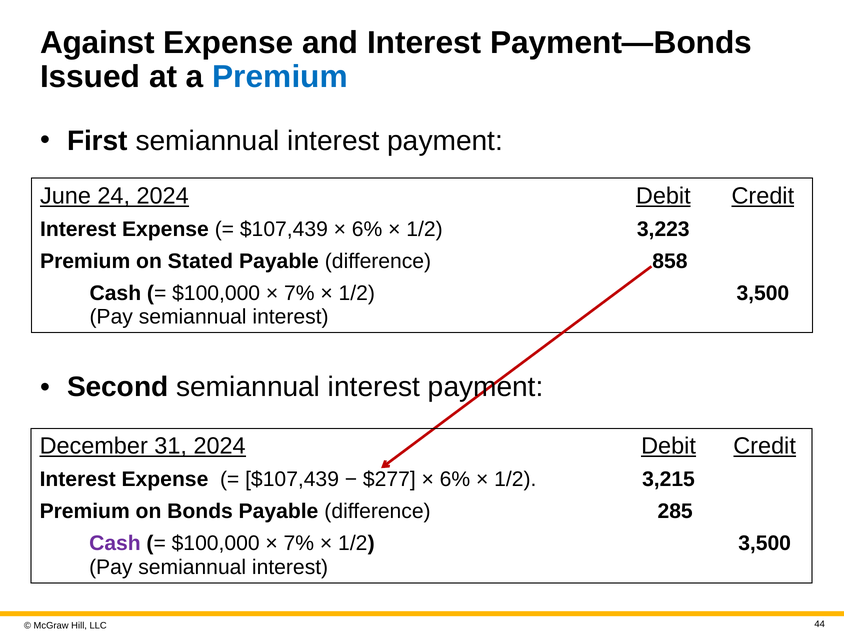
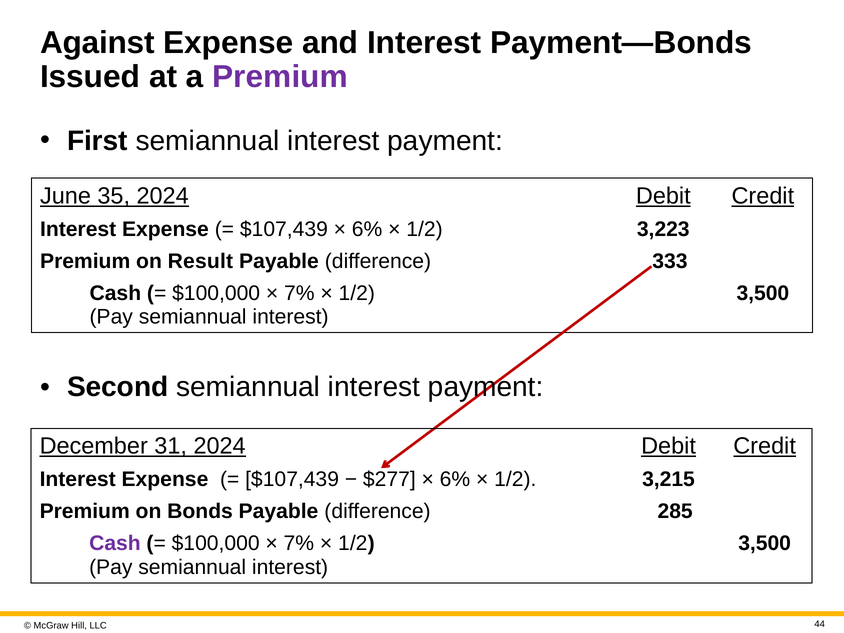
Premium at (280, 77) colour: blue -> purple
24: 24 -> 35
Stated: Stated -> Result
858: 858 -> 333
